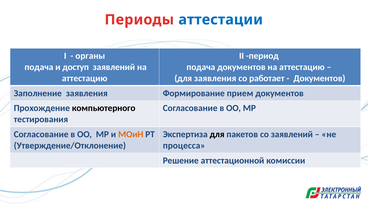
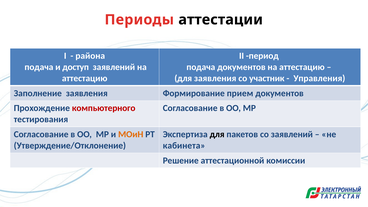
аттестации colour: blue -> black
органы: органы -> района
работает: работает -> участник
Документов at (319, 78): Документов -> Управления
компьютерного colour: black -> red
процесса: процесса -> кабинета
